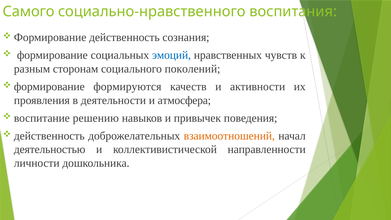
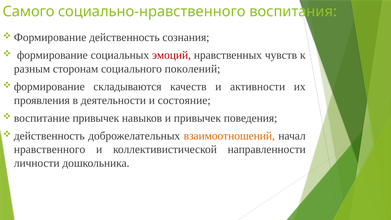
эмоций colour: blue -> red
формируются: формируются -> складываются
атмосфера: атмосфера -> состояние
воспитание решению: решению -> привычек
деятельностью: деятельностью -> нравственного
